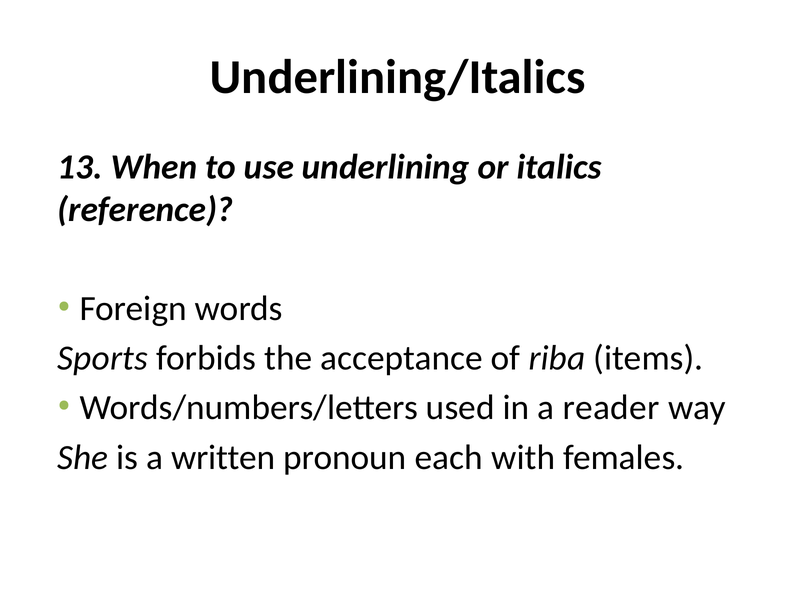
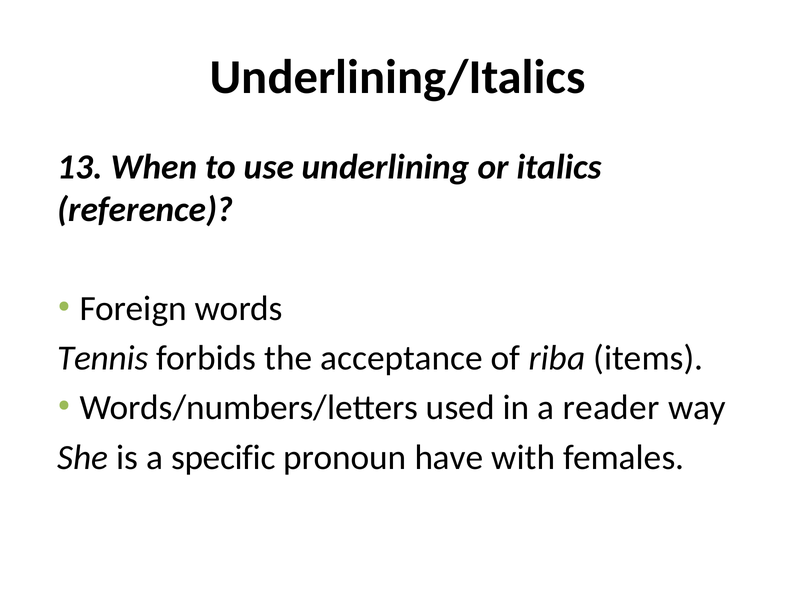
Sports: Sports -> Tennis
written: written -> specific
each: each -> have
